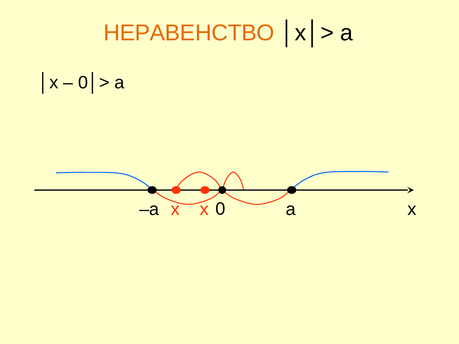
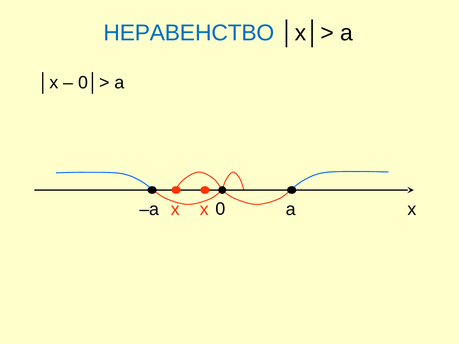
НЕРАВЕНСТВО colour: orange -> blue
